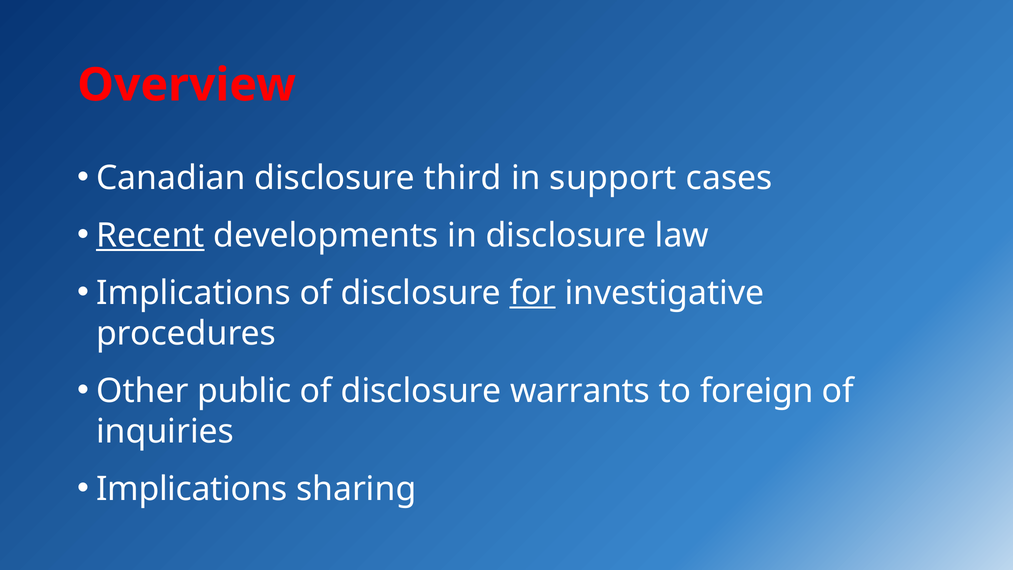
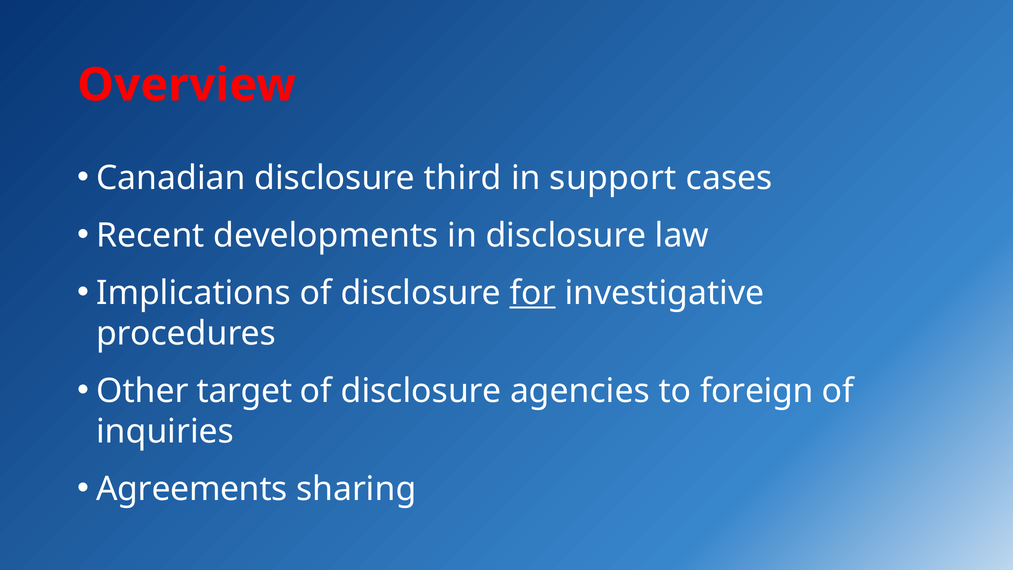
Recent underline: present -> none
public: public -> target
warrants: warrants -> agencies
Implications at (192, 489): Implications -> Agreements
